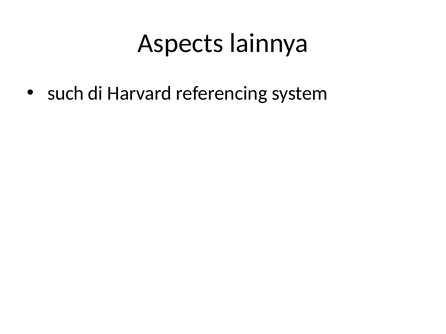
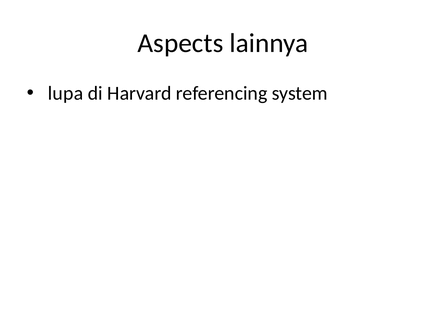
such: such -> lupa
